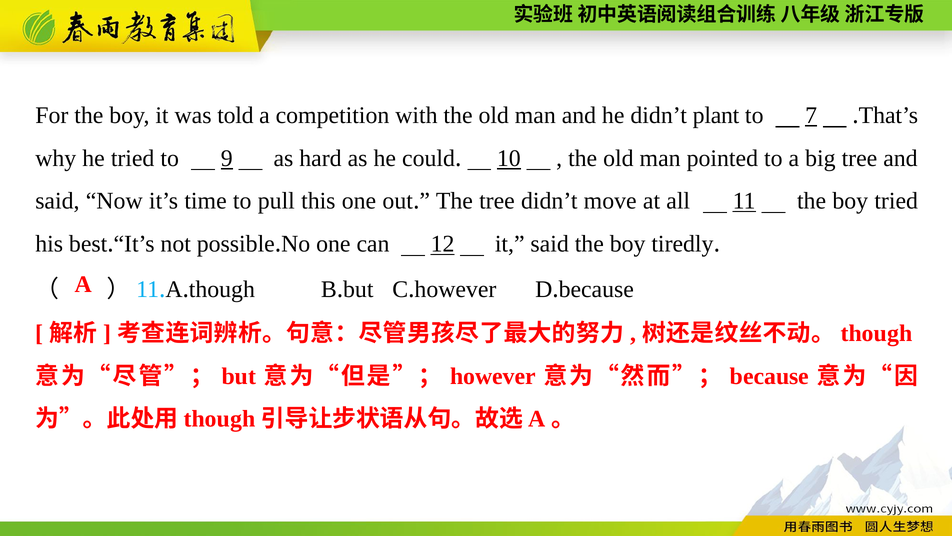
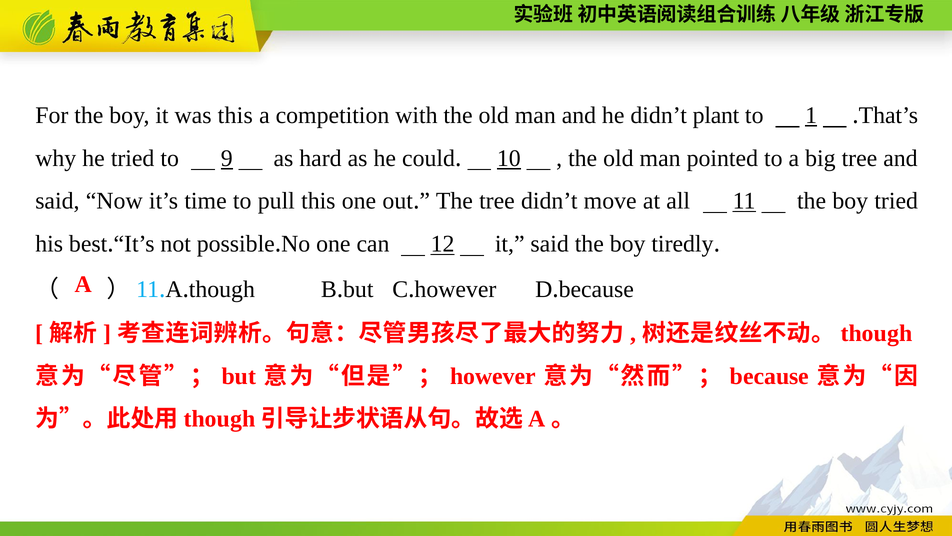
was told: told -> this
7: 7 -> 1
